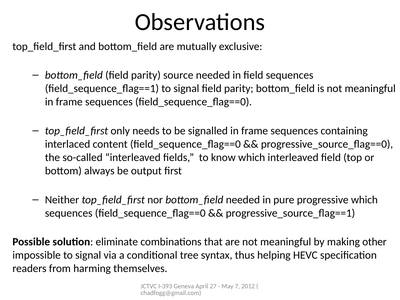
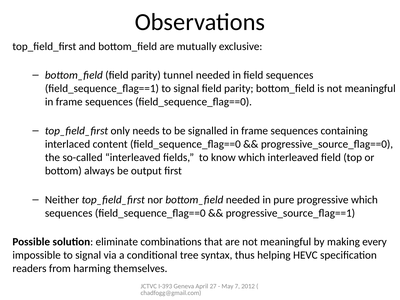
source: source -> tunnel
other: other -> every
